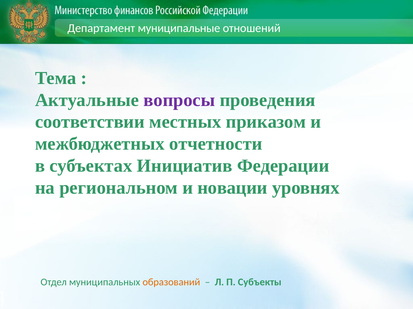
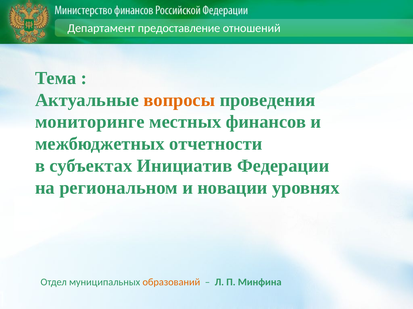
муниципальные: муниципальные -> предоставление
вопросы colour: purple -> orange
соответствии: соответствии -> мониторинге
приказом: приказом -> финансов
Субъекты: Субъекты -> Минфина
